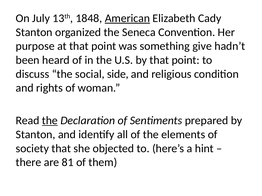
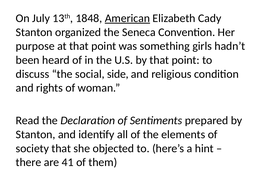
give: give -> girls
the at (50, 121) underline: present -> none
81: 81 -> 41
